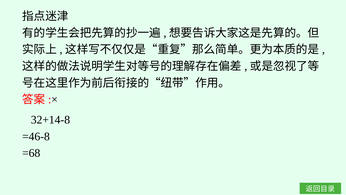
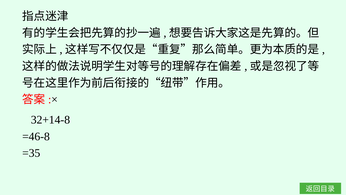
=68: =68 -> =35
